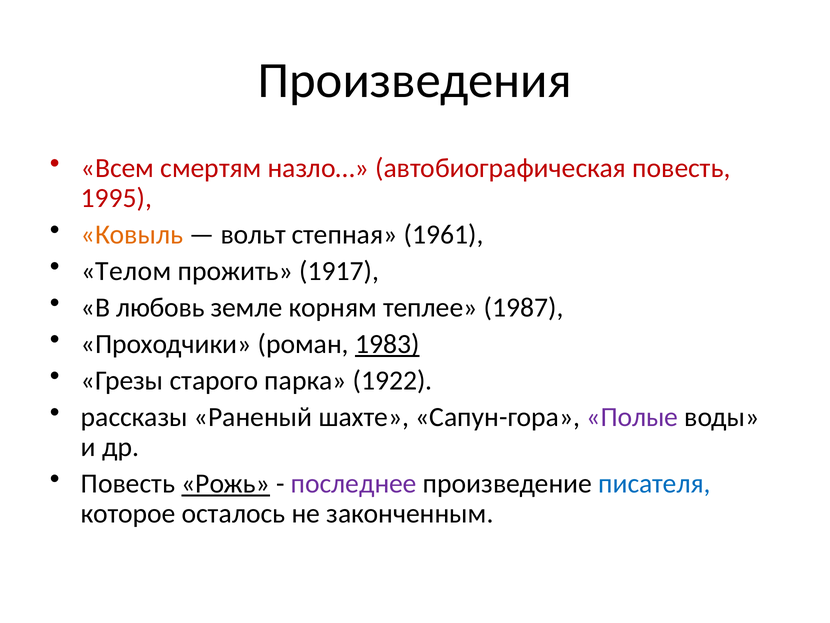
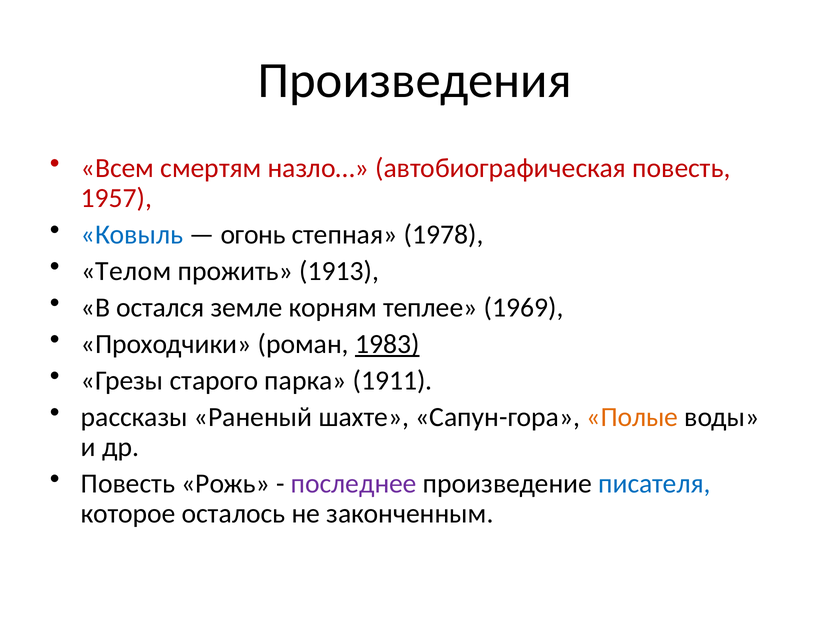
1995: 1995 -> 1957
Ковыль colour: orange -> blue
вольт: вольт -> огонь
1961: 1961 -> 1978
1917: 1917 -> 1913
любовь: любовь -> остался
1987: 1987 -> 1969
1922: 1922 -> 1911
Полые colour: purple -> orange
Рожь underline: present -> none
